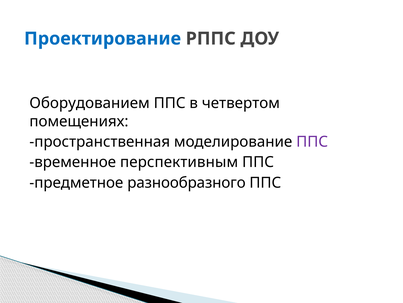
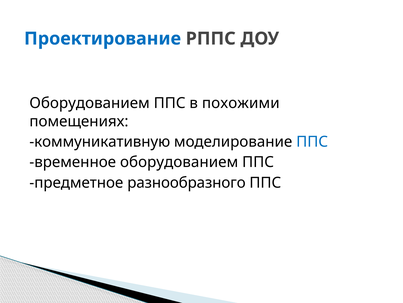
четвертом: четвертом -> похожими
пространственная: пространственная -> коммуникативную
ППС at (312, 141) colour: purple -> blue
временное перспективным: перспективным -> оборудованием
